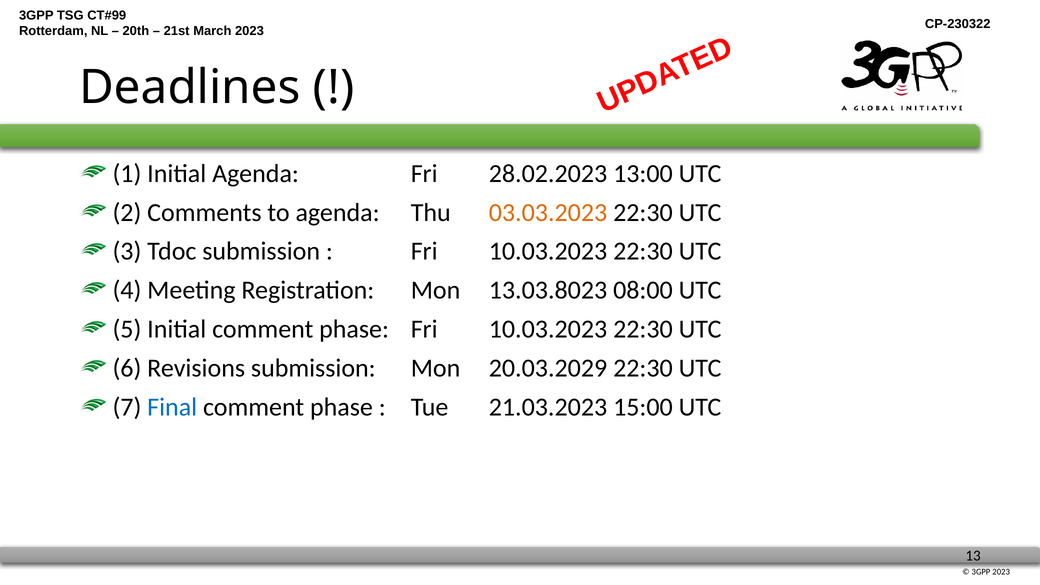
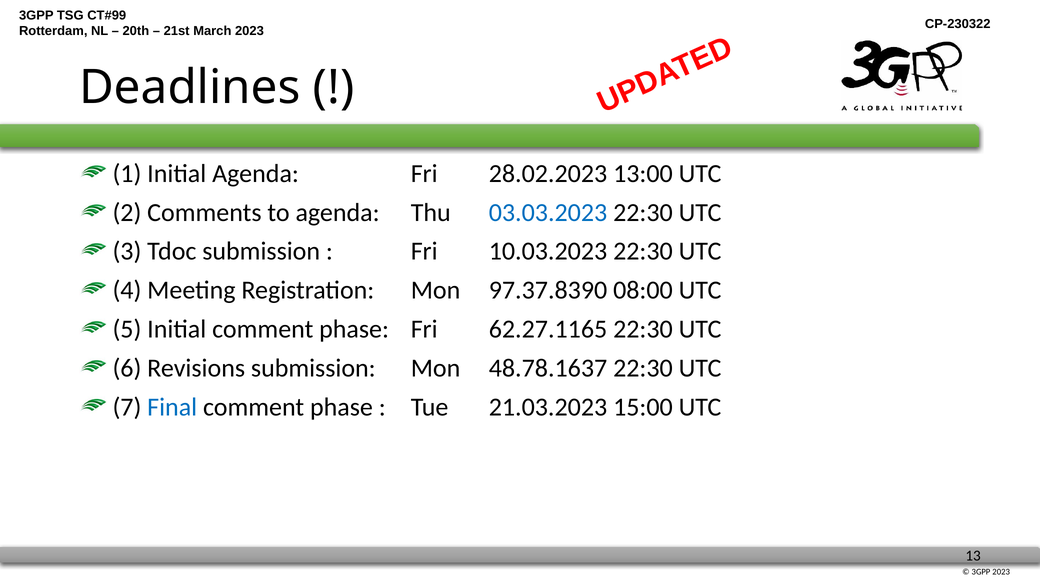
03.03.2023 colour: orange -> blue
13.03.8023: 13.03.8023 -> 97.37.8390
phase Fri 10.03.2023: 10.03.2023 -> 62.27.1165
20.03.2029: 20.03.2029 -> 48.78.1637
